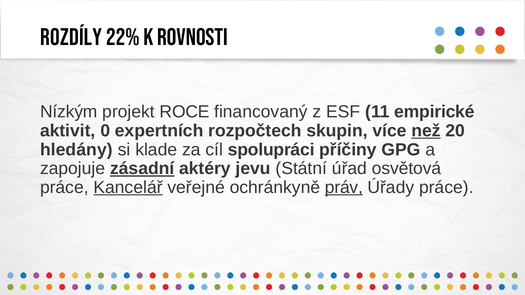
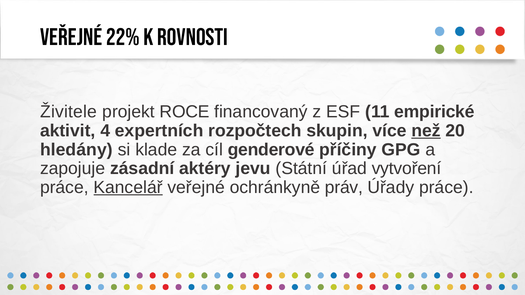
Rozdíly at (71, 37): Rozdíly -> Veřejné
Nízkým: Nízkým -> Živitele
0: 0 -> 4
spolupráci: spolupráci -> genderové
zásadní underline: present -> none
osvětová: osvětová -> vytvoření
práv underline: present -> none
